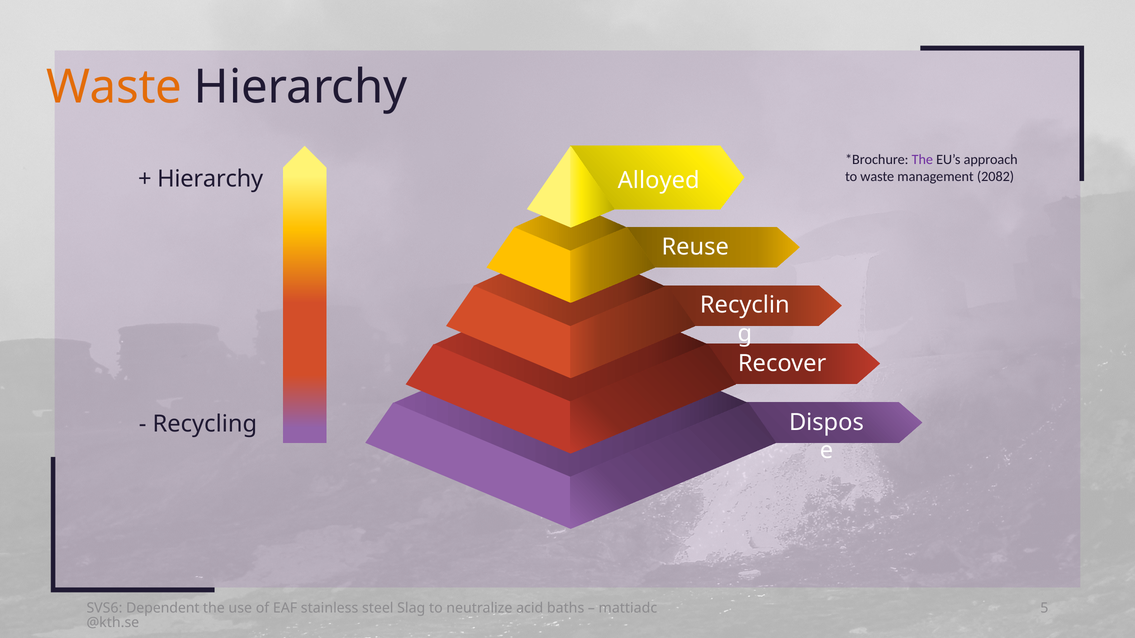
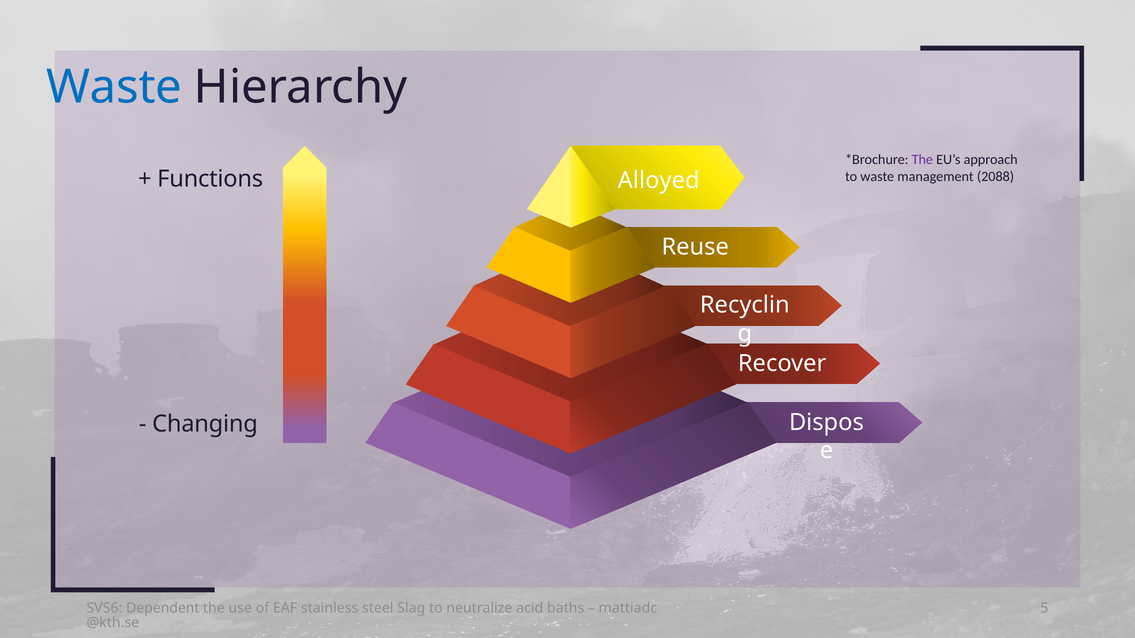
Waste at (114, 87) colour: orange -> blue
2082: 2082 -> 2088
Hierarchy at (210, 179): Hierarchy -> Functions
Recycling: Recycling -> Changing
